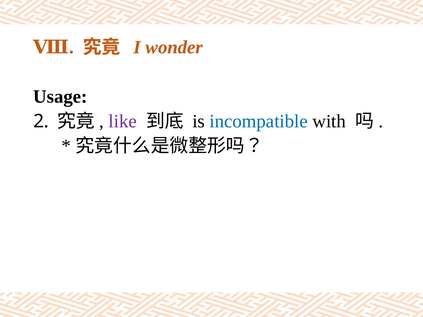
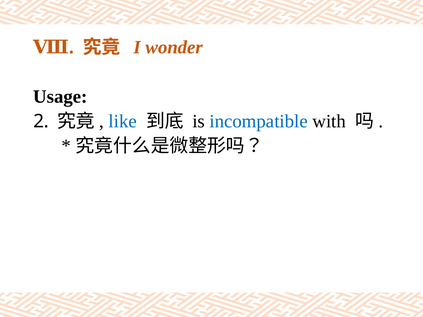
like colour: purple -> blue
